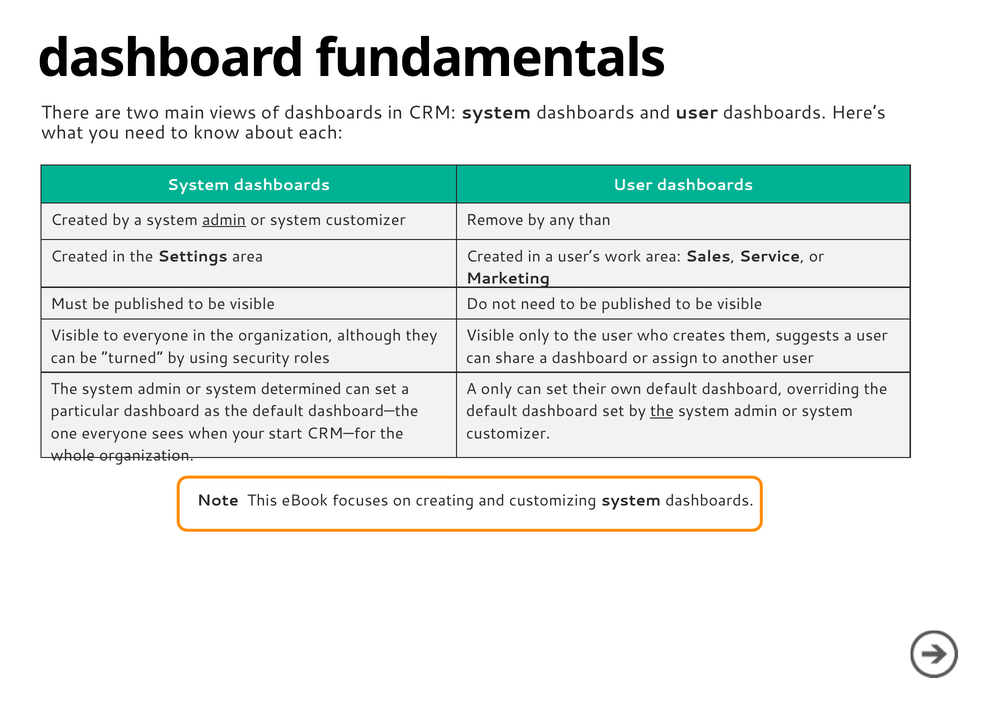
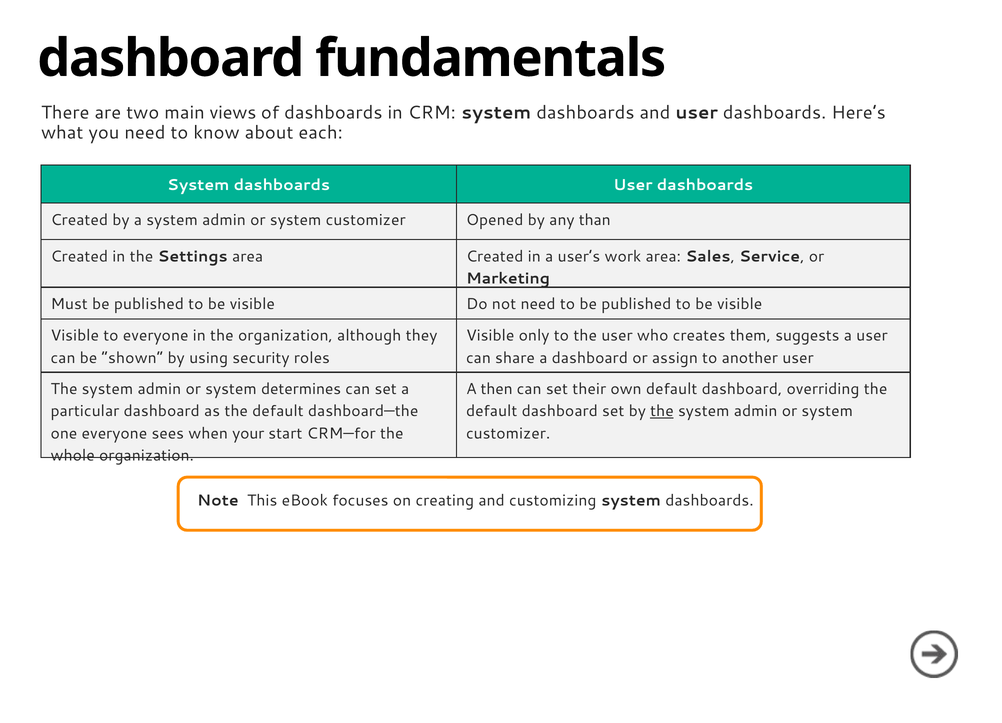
admin at (224, 220) underline: present -> none
Remove: Remove -> Opened
turned: turned -> shown
determined: determined -> determines
A only: only -> then
